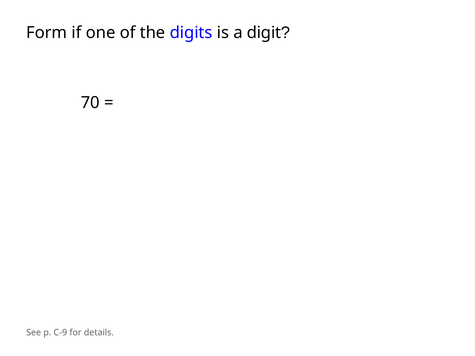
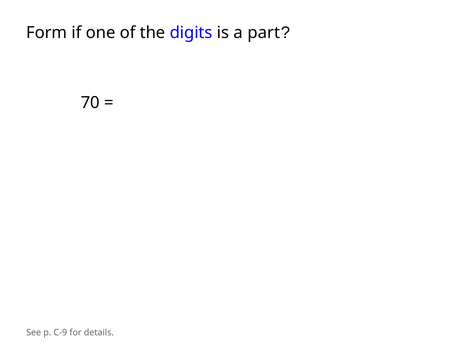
digit: digit -> part
